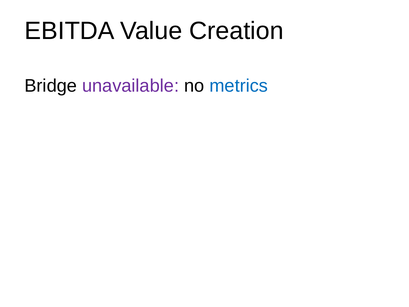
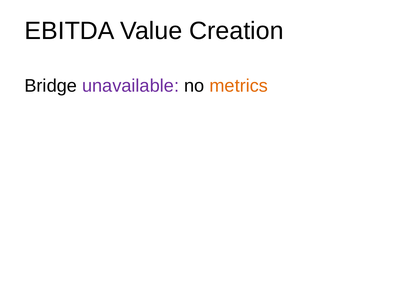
metrics colour: blue -> orange
